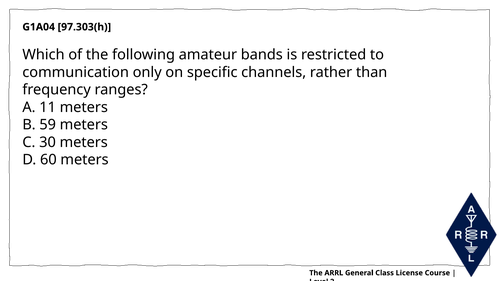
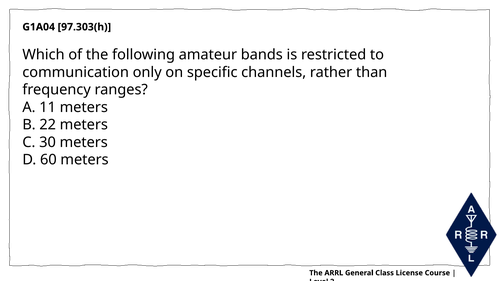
59: 59 -> 22
